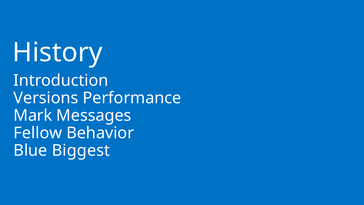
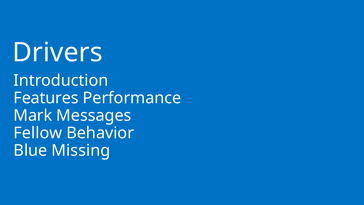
History: History -> Drivers
Versions: Versions -> Features
Biggest: Biggest -> Missing
